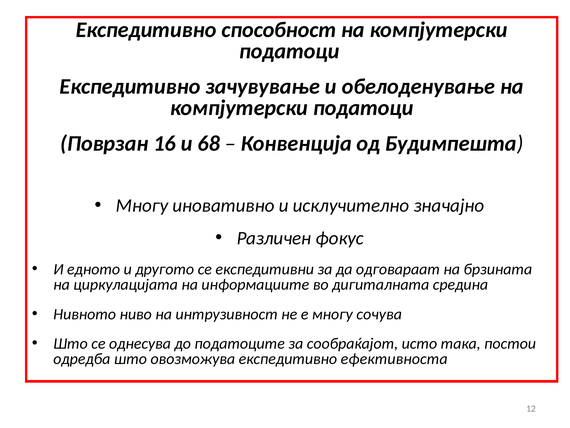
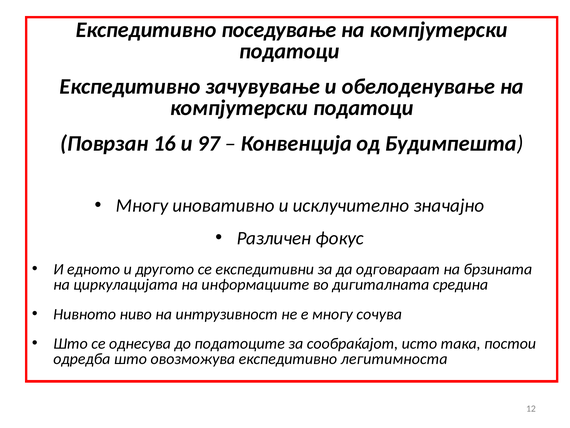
способност: способност -> поседување
68: 68 -> 97
ефективноста: ефективноста -> легитимноста
